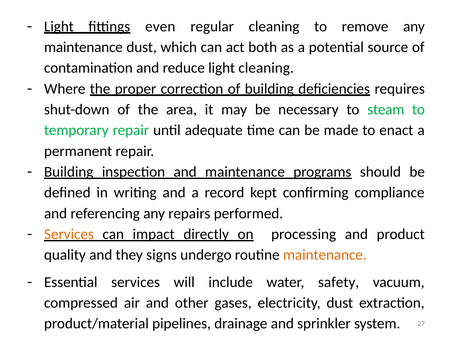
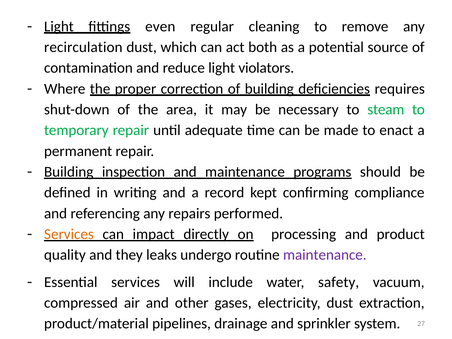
maintenance at (83, 47): maintenance -> recirculation
light cleaning: cleaning -> violators
signs: signs -> leaks
maintenance at (325, 255) colour: orange -> purple
